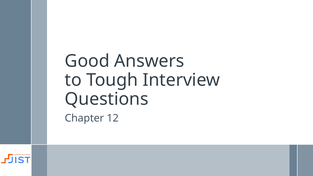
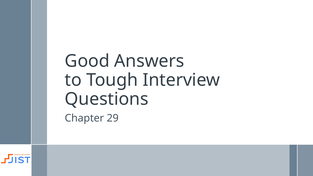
12: 12 -> 29
